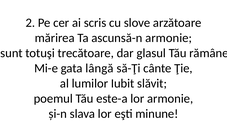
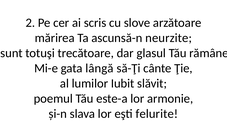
ascunsă-n armonie: armonie -> neurzite
minune: minune -> felurite
